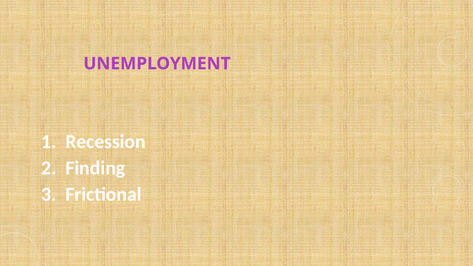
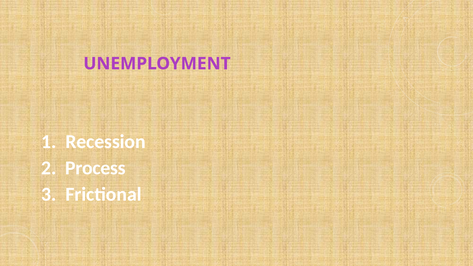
Finding: Finding -> Process
